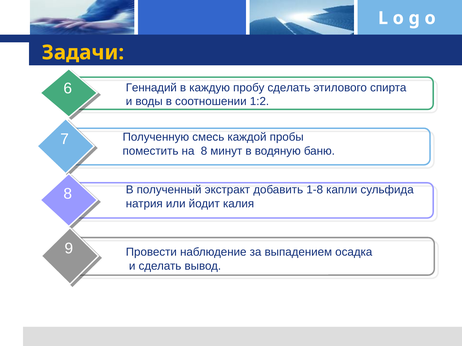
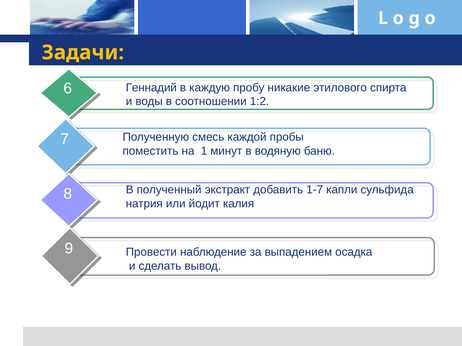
пробу сделать: сделать -> никакие
на 8: 8 -> 1
1-8: 1-8 -> 1-7
